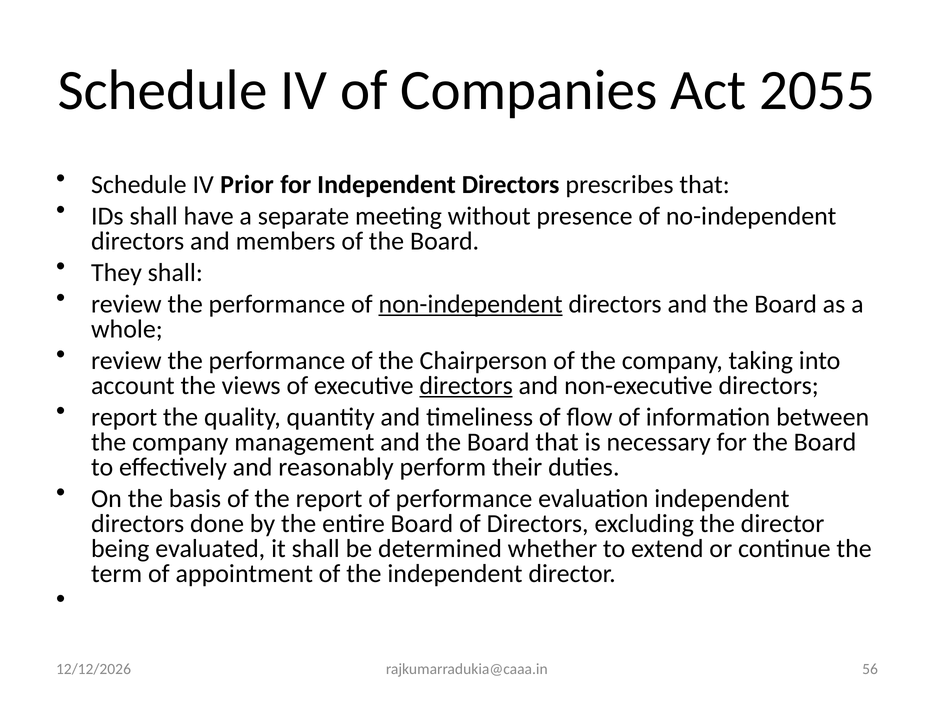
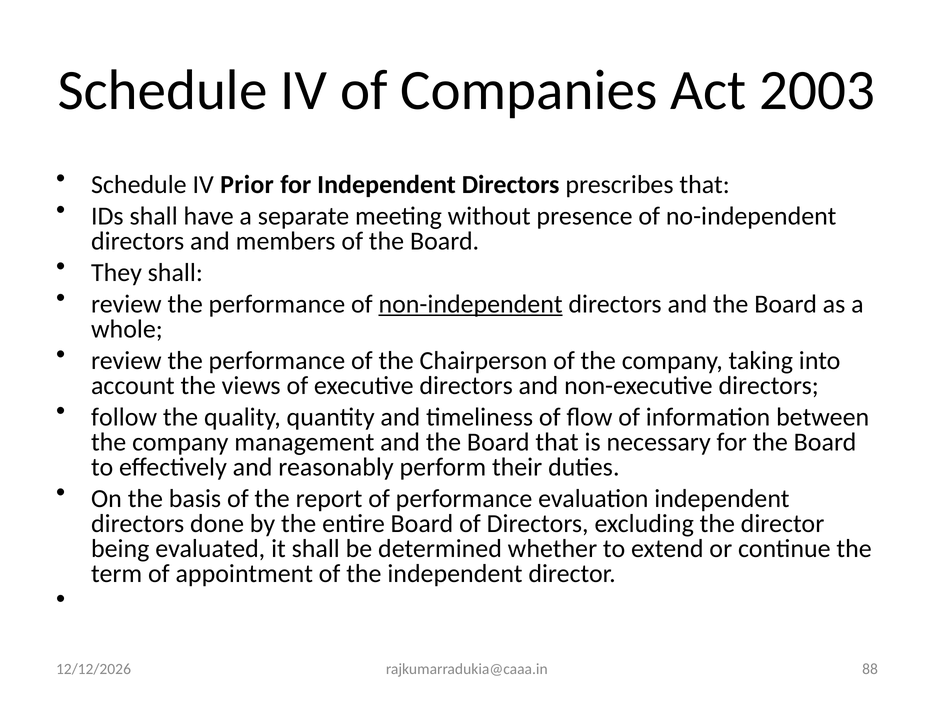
2055: 2055 -> 2003
directors at (466, 385) underline: present -> none
report at (124, 417): report -> follow
56: 56 -> 88
